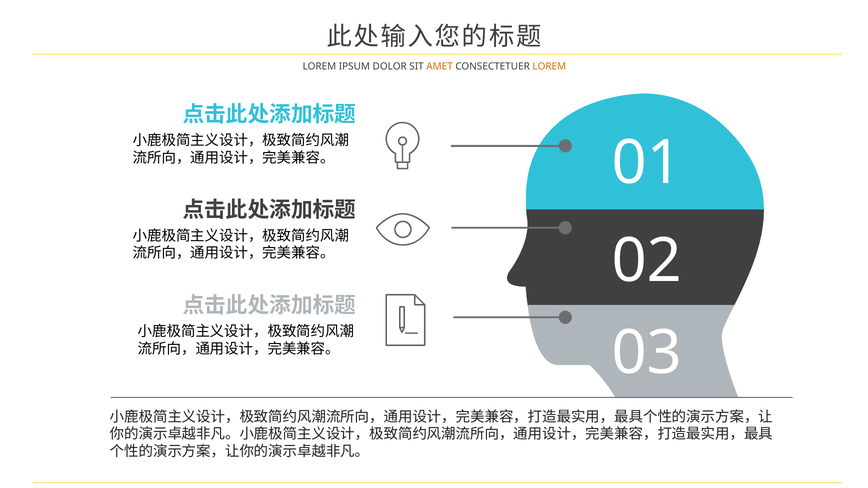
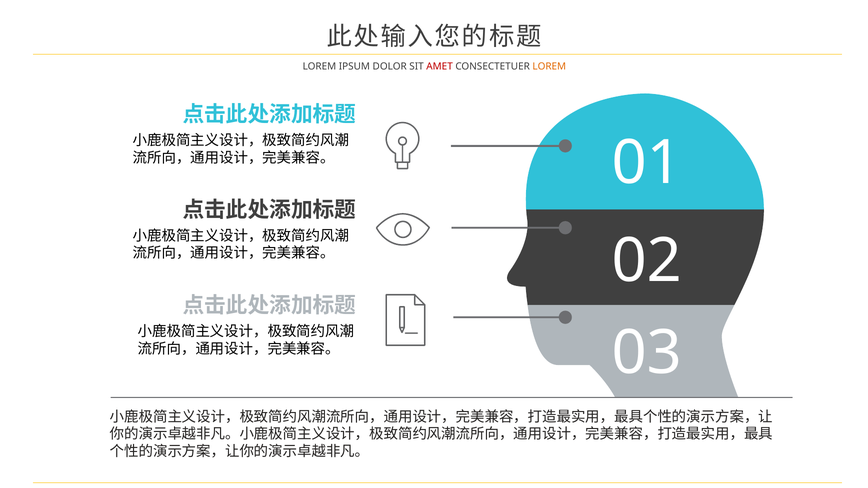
AMET colour: orange -> red
